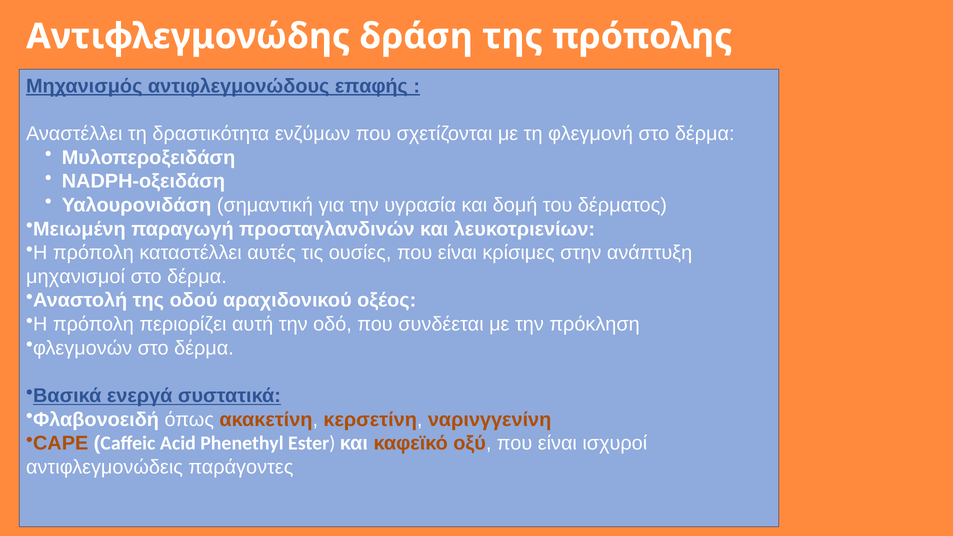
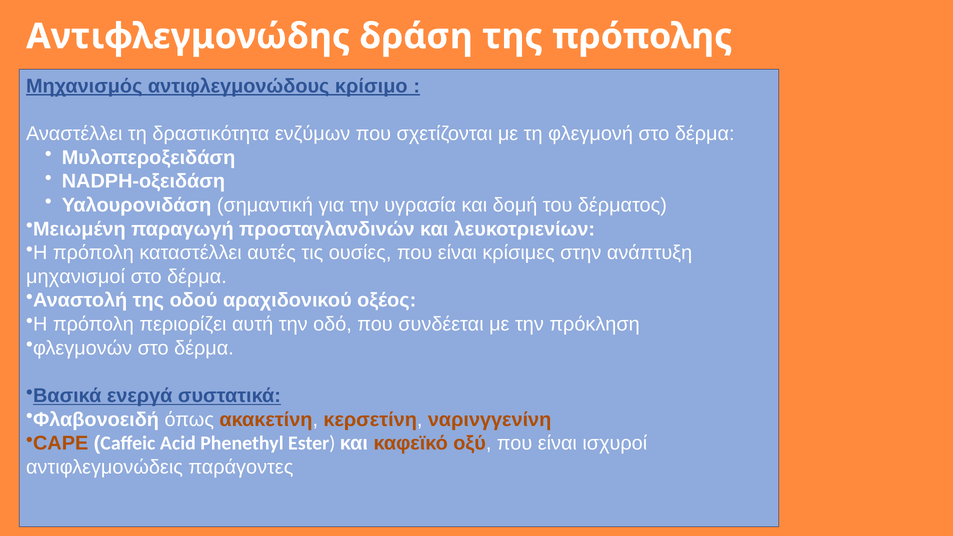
επαφής: επαφής -> κρίσιμο
